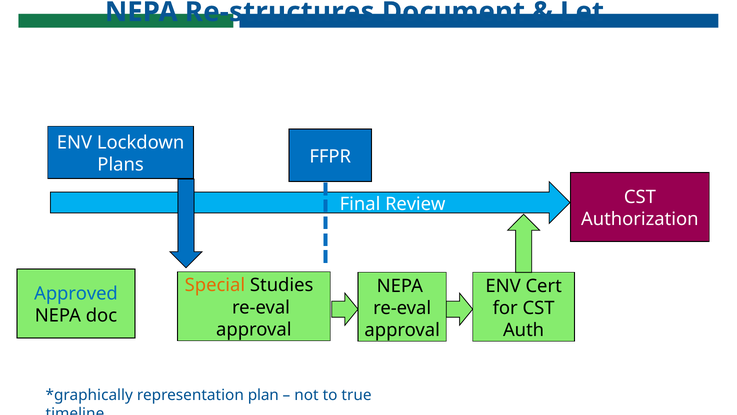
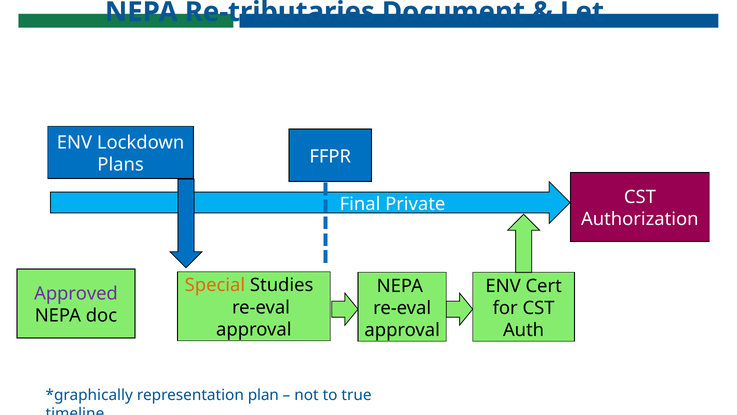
Re-structures: Re-structures -> Re-tributaries
Review: Review -> Private
Approved colour: blue -> purple
